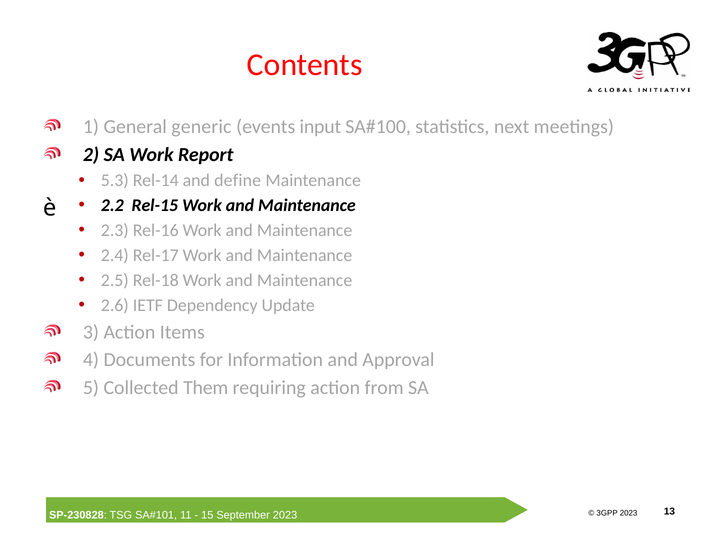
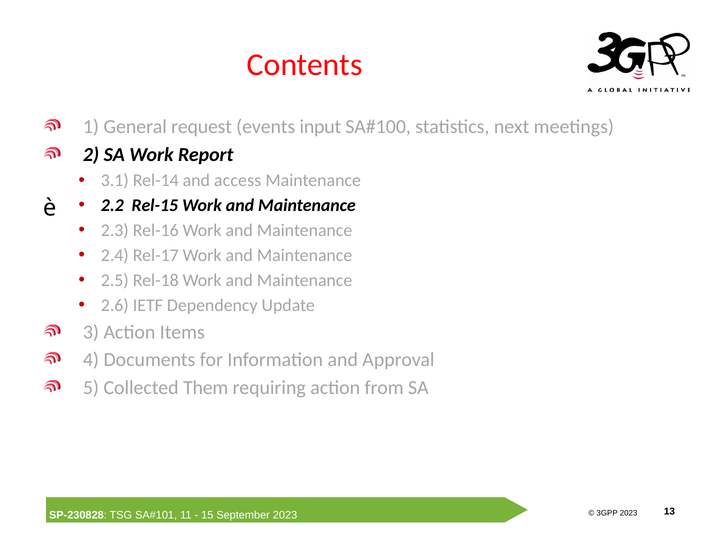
generic: generic -> request
5.3: 5.3 -> 3.1
define: define -> access
